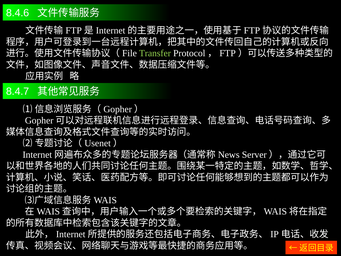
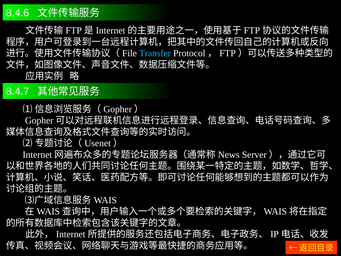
Transfer colour: light green -> light blue
